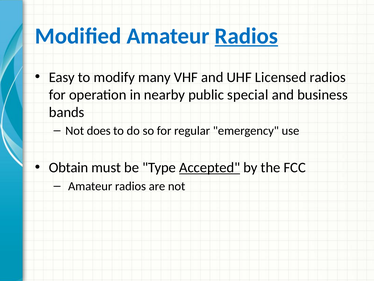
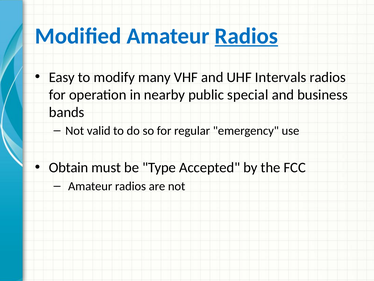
Licensed: Licensed -> Intervals
does: does -> valid
Accepted underline: present -> none
